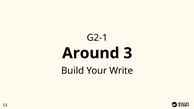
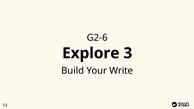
G2-1: G2-1 -> G2-6
Around: Around -> Explore
